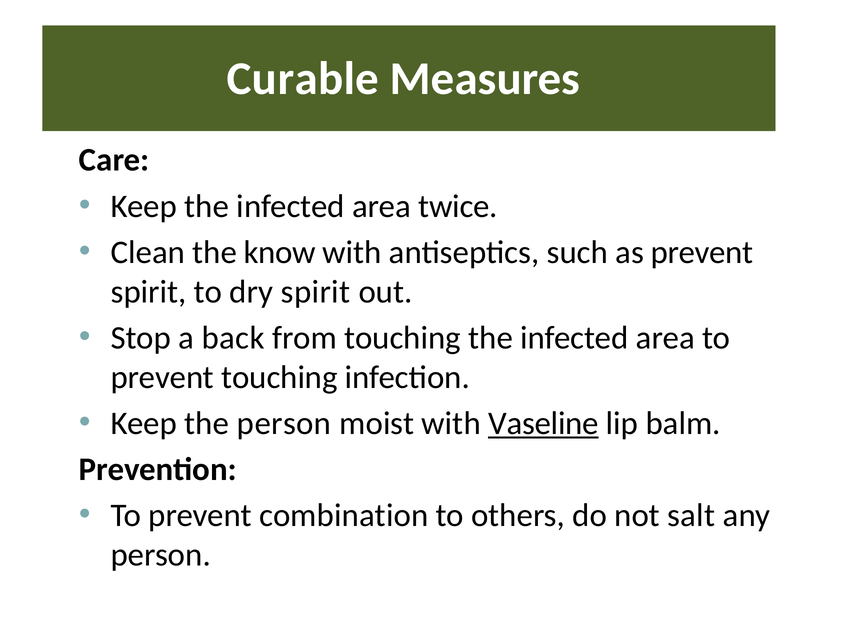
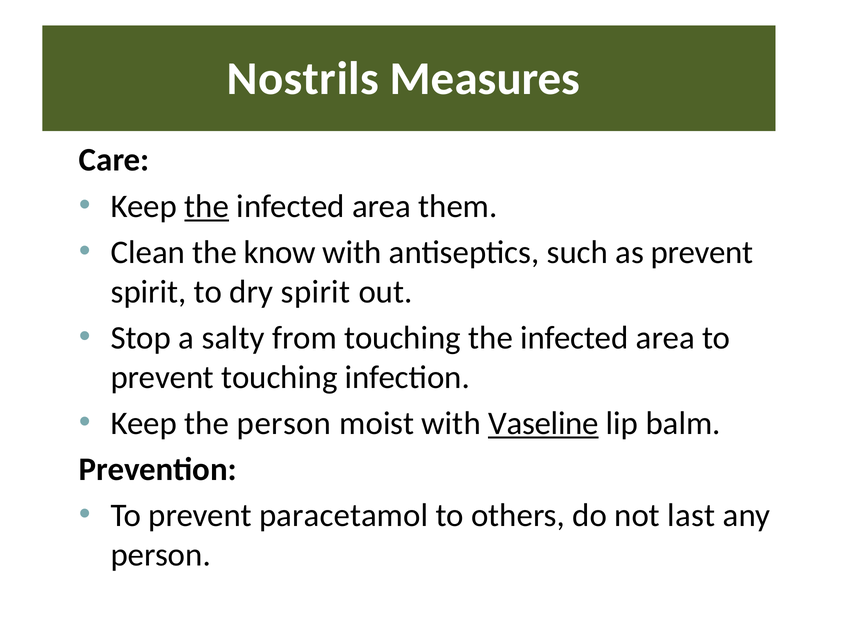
Curable: Curable -> Nostrils
the at (207, 206) underline: none -> present
twice: twice -> them
back: back -> salty
combination: combination -> paracetamol
salt: salt -> last
